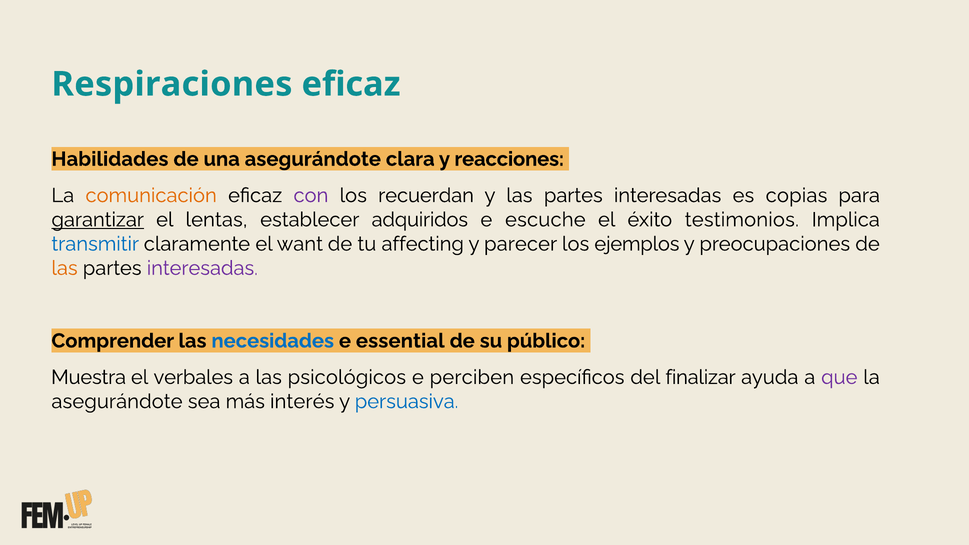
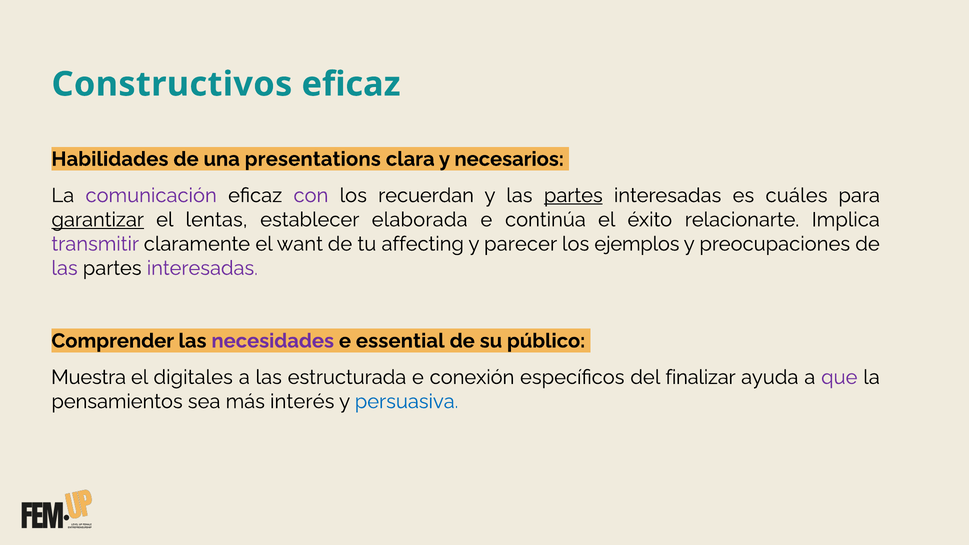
Respiraciones: Respiraciones -> Constructivos
una asegurándote: asegurándote -> presentations
reacciones: reacciones -> necesarios
comunicación colour: orange -> purple
partes at (573, 195) underline: none -> present
copias: copias -> cuáles
adquiridos: adquiridos -> elaborada
escuche: escuche -> continúa
testimonios: testimonios -> relacionarte
transmitir colour: blue -> purple
las at (65, 268) colour: orange -> purple
necesidades colour: blue -> purple
verbales: verbales -> digitales
psicológicos: psicológicos -> estructurada
perciben: perciben -> conexión
asegurándote at (117, 402): asegurándote -> pensamientos
